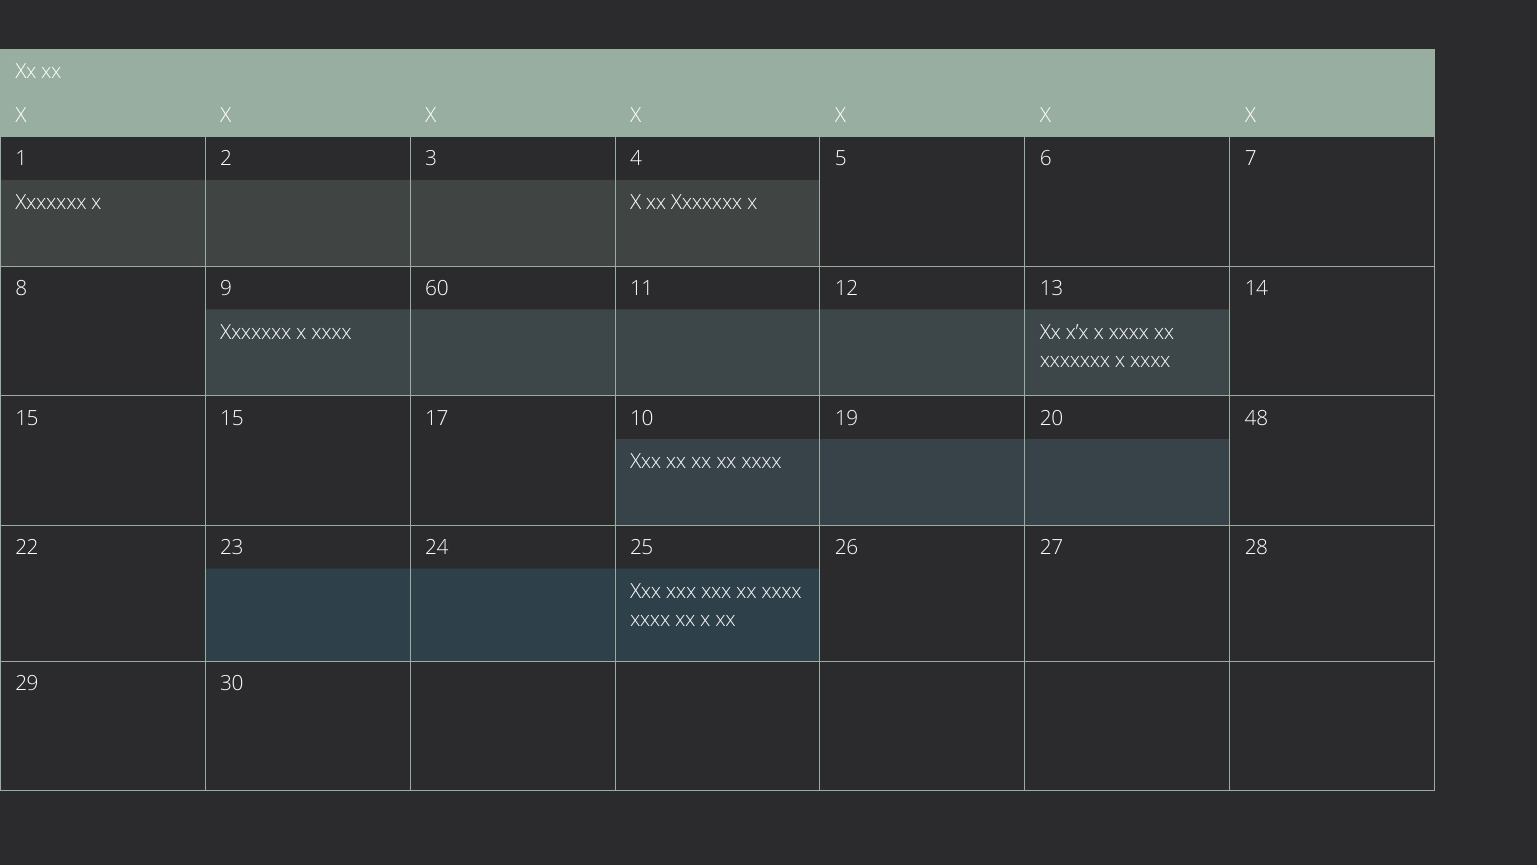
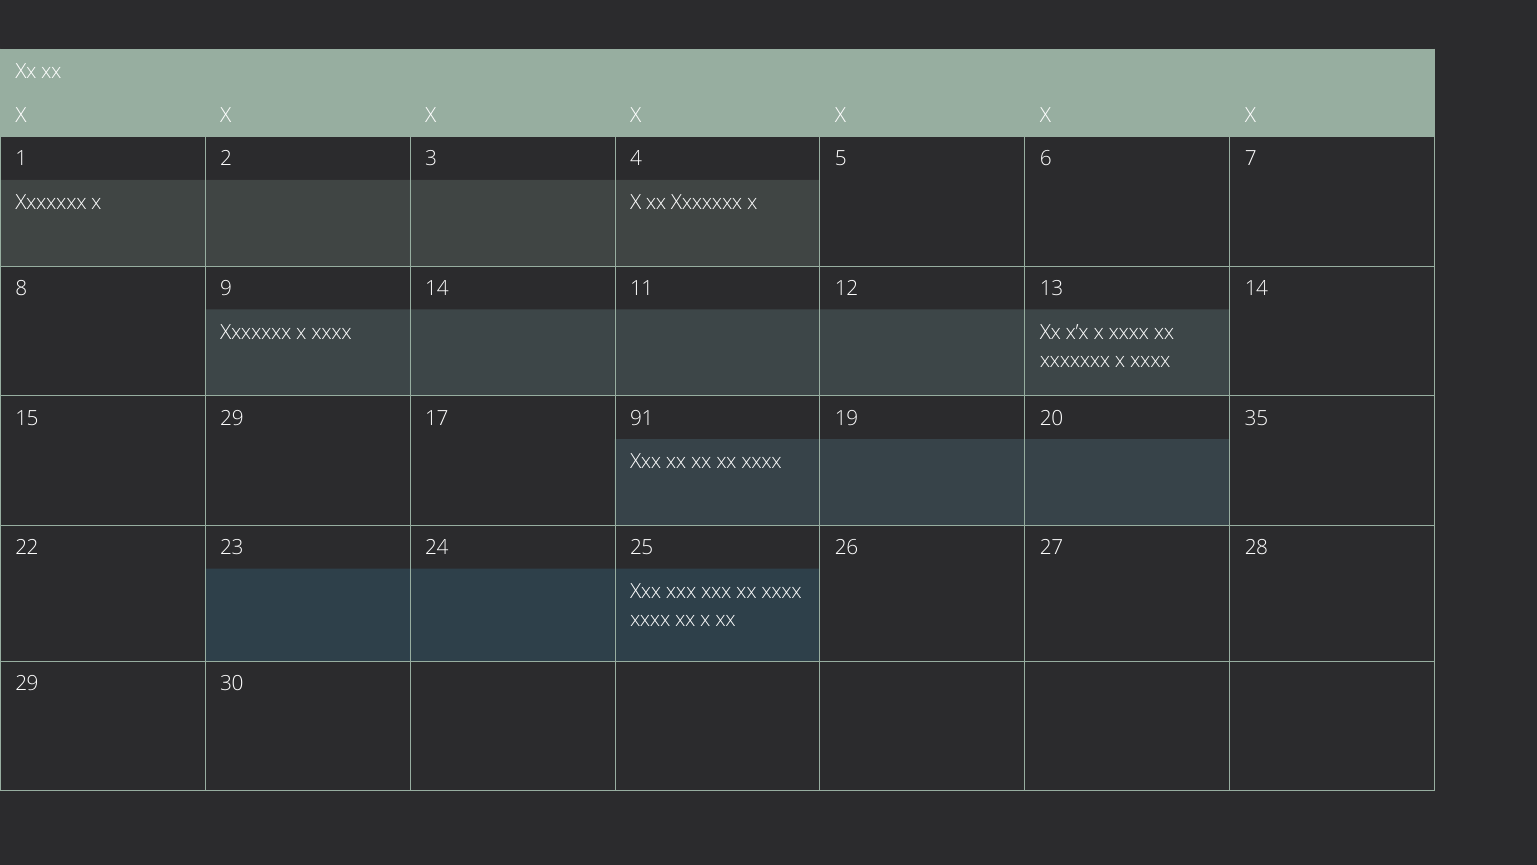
9 60: 60 -> 14
15 15: 15 -> 29
10: 10 -> 91
48: 48 -> 35
